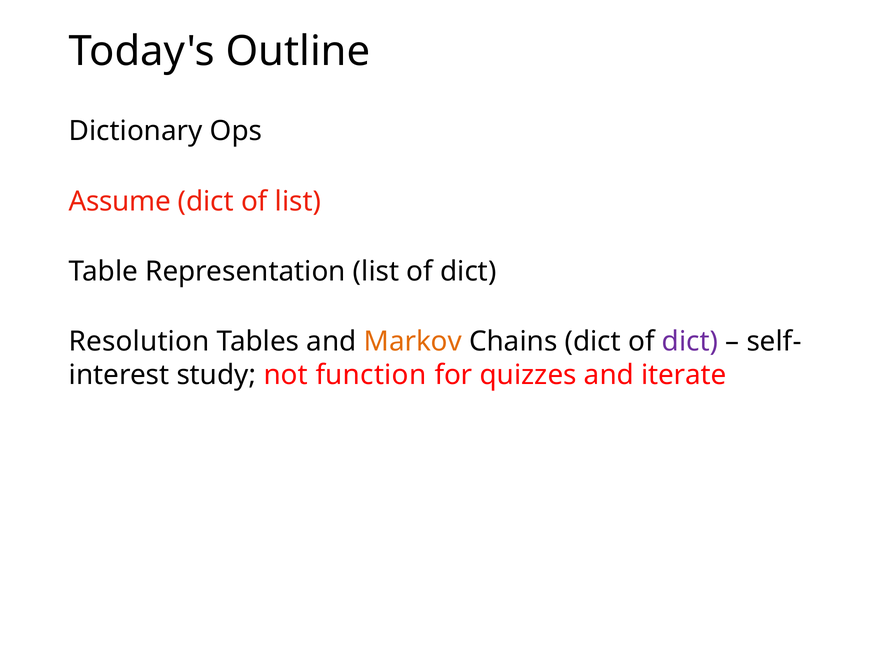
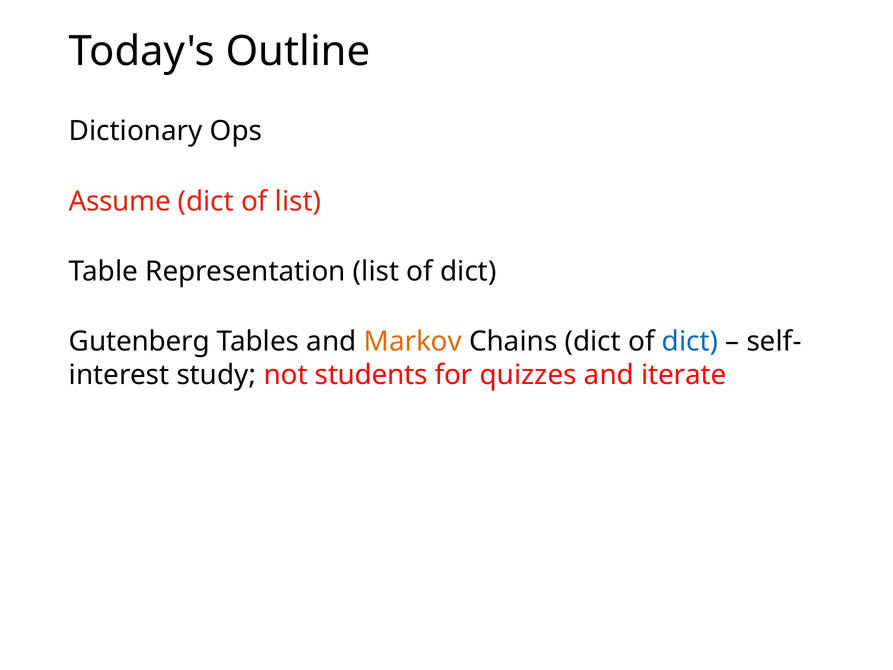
Resolution: Resolution -> Gutenberg
dict at (690, 342) colour: purple -> blue
function: function -> students
